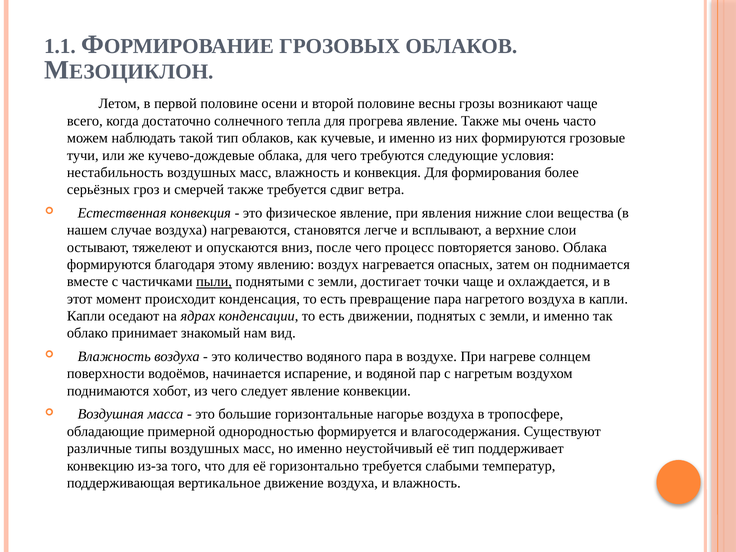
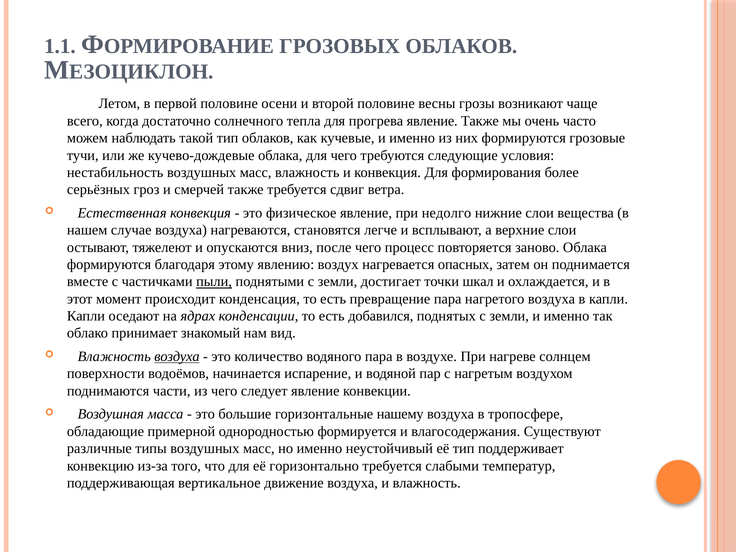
явления: явления -> недолго
точки чаще: чаще -> шкал
движении: движении -> добавился
воздуха at (177, 357) underline: none -> present
хобот: хобот -> части
нагорье: нагорье -> нашему
